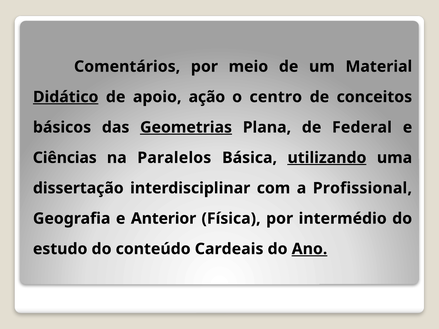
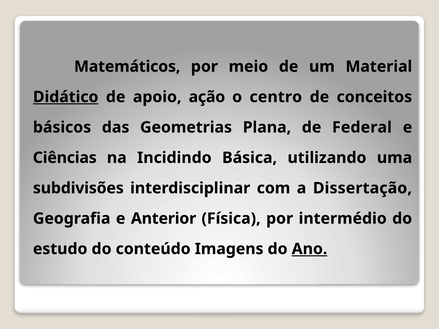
Comentários: Comentários -> Matemáticos
Geometrias underline: present -> none
Paralelos: Paralelos -> Incidindo
utilizando underline: present -> none
dissertação: dissertação -> subdivisões
Profissional: Profissional -> Dissertação
Cardeais: Cardeais -> Imagens
